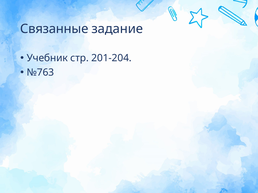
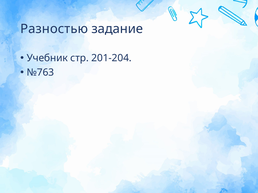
Связанные: Связанные -> Разностью
